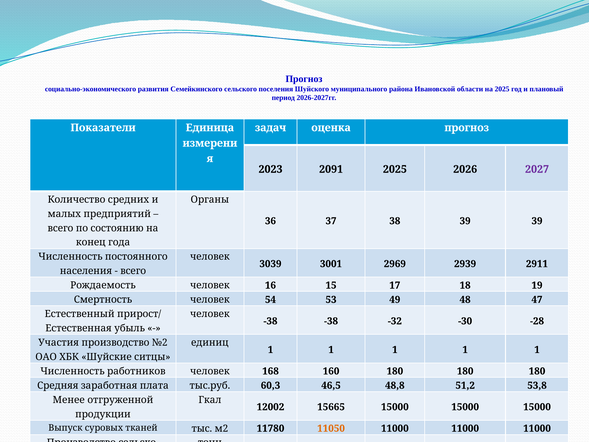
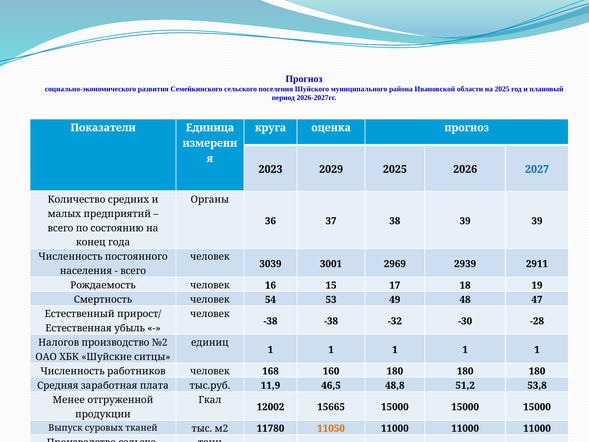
задач: задач -> круга
2091: 2091 -> 2029
2027 colour: purple -> blue
Участия: Участия -> Налогов
60,3: 60,3 -> 11,9
